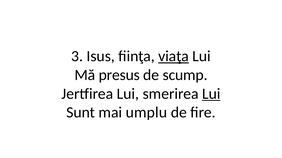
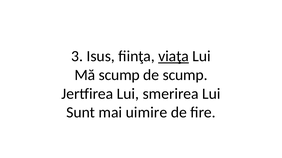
Mă presus: presus -> scump
Lui at (211, 94) underline: present -> none
umplu: umplu -> uimire
